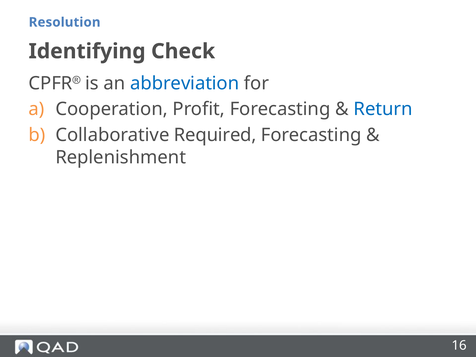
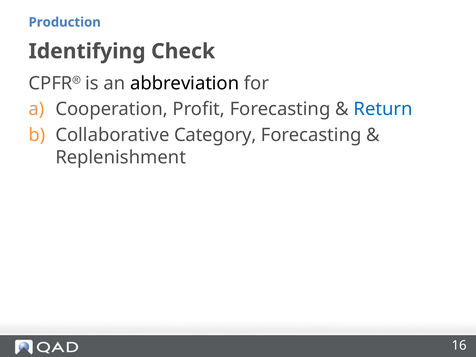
Resolution: Resolution -> Production
abbreviation colour: blue -> black
Required: Required -> Category
